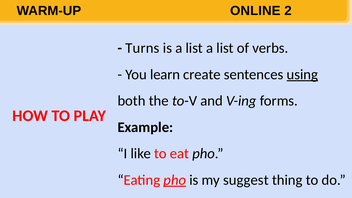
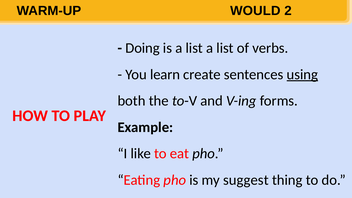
ONLINE: ONLINE -> WOULD
Turns: Turns -> Doing
pho at (175, 180) underline: present -> none
